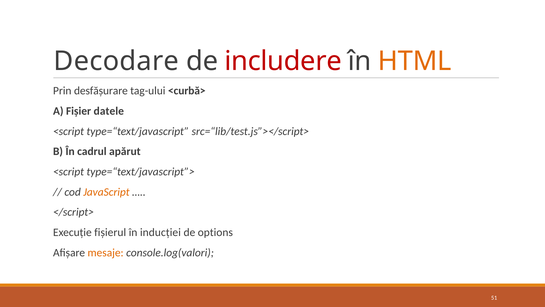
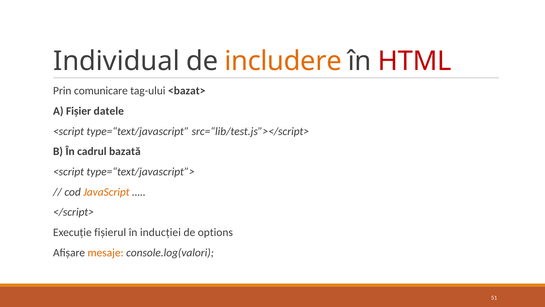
Decodare: Decodare -> Individual
includere colour: red -> orange
HTML colour: orange -> red
desfășurare: desfășurare -> comunicare
<curbă>: <curbă> -> <bazat>
apărut: apărut -> bazată
